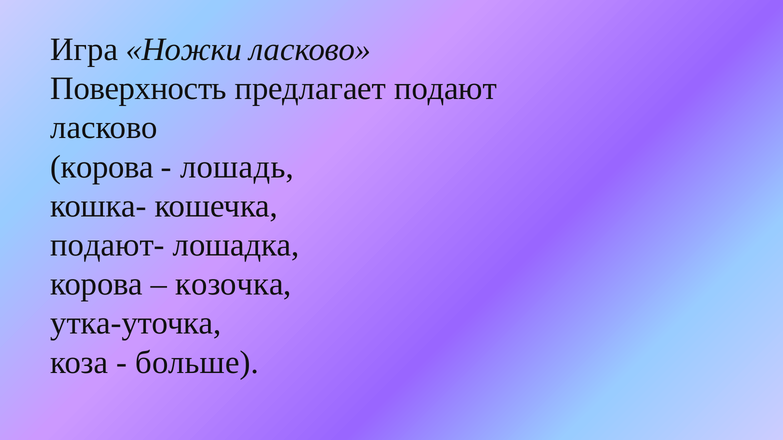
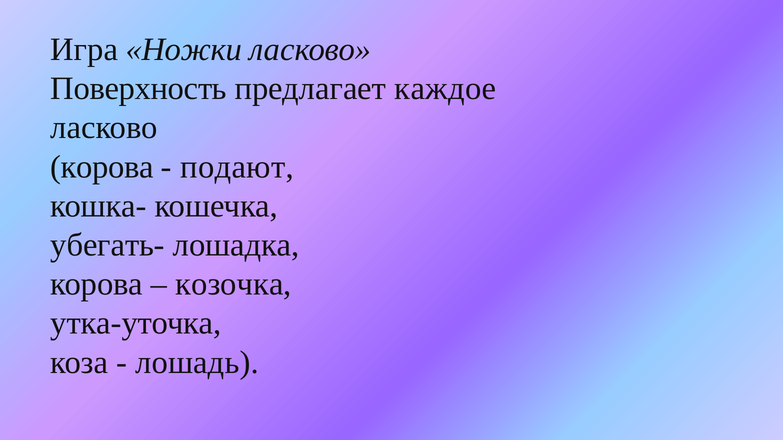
подают: подают -> каждое
лошадь: лошадь -> подают
подают-: подают- -> убегать-
больше: больше -> лошадь
